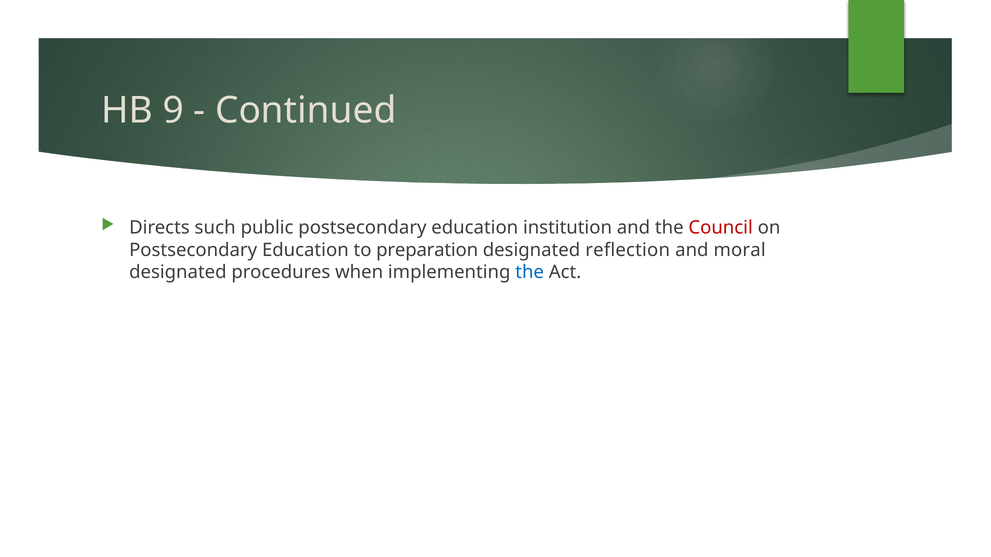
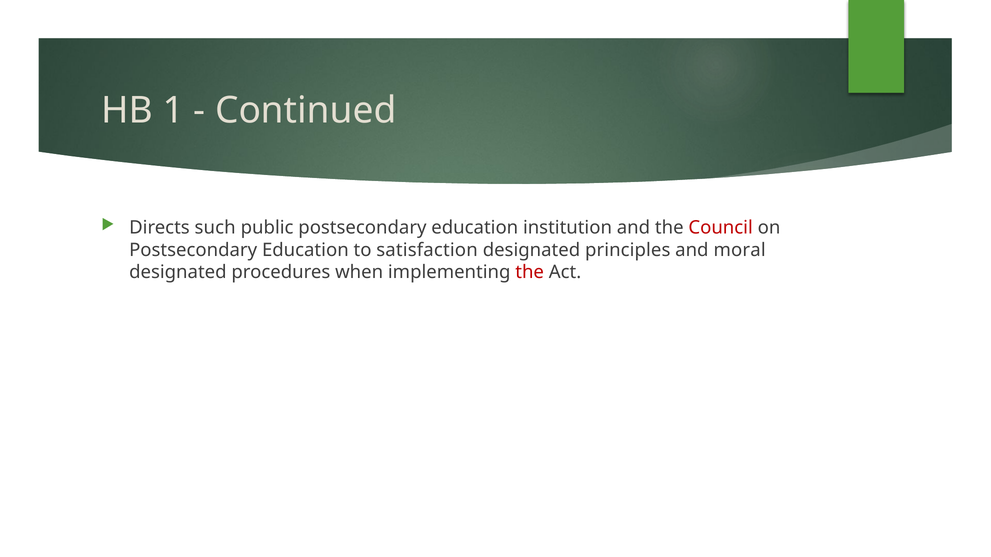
9: 9 -> 1
preparation: preparation -> satisfaction
reflection: reflection -> principles
the at (530, 272) colour: blue -> red
